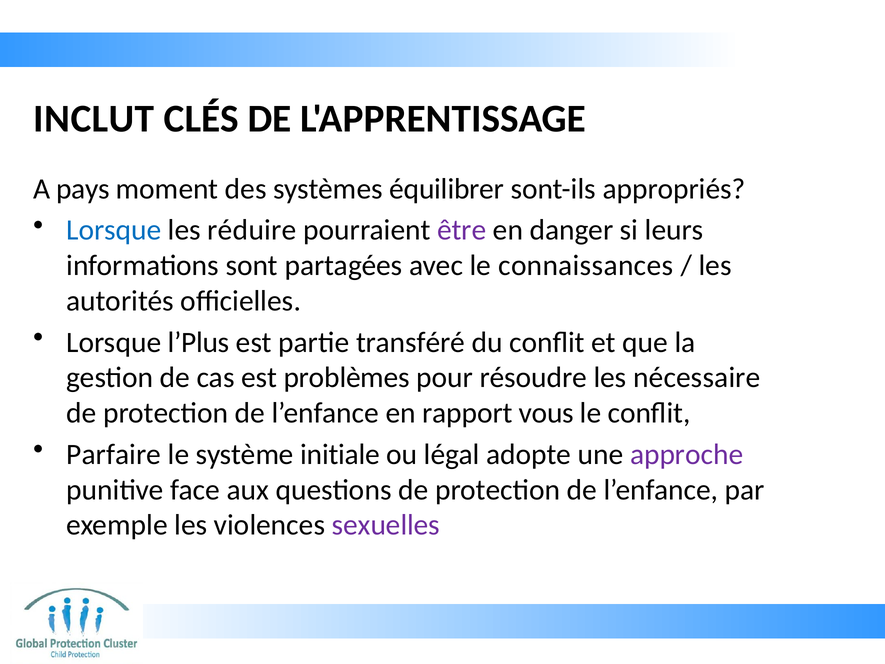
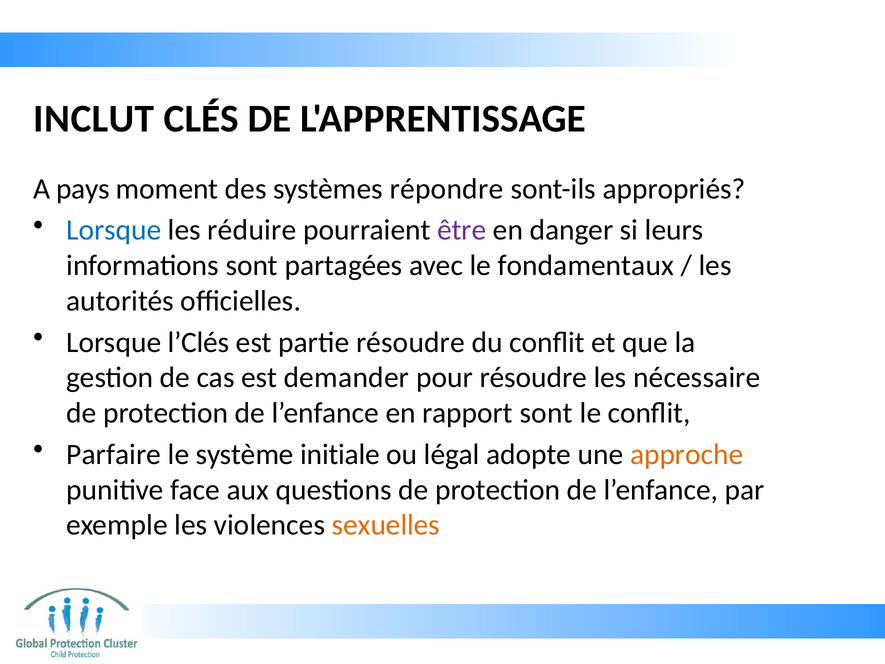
équilibrer: équilibrer -> répondre
connaissances: connaissances -> fondamentaux
l’Plus: l’Plus -> l’Clés
partie transféré: transféré -> résoudre
problèmes: problèmes -> demander
rapport vous: vous -> sont
approche colour: purple -> orange
sexuelles colour: purple -> orange
